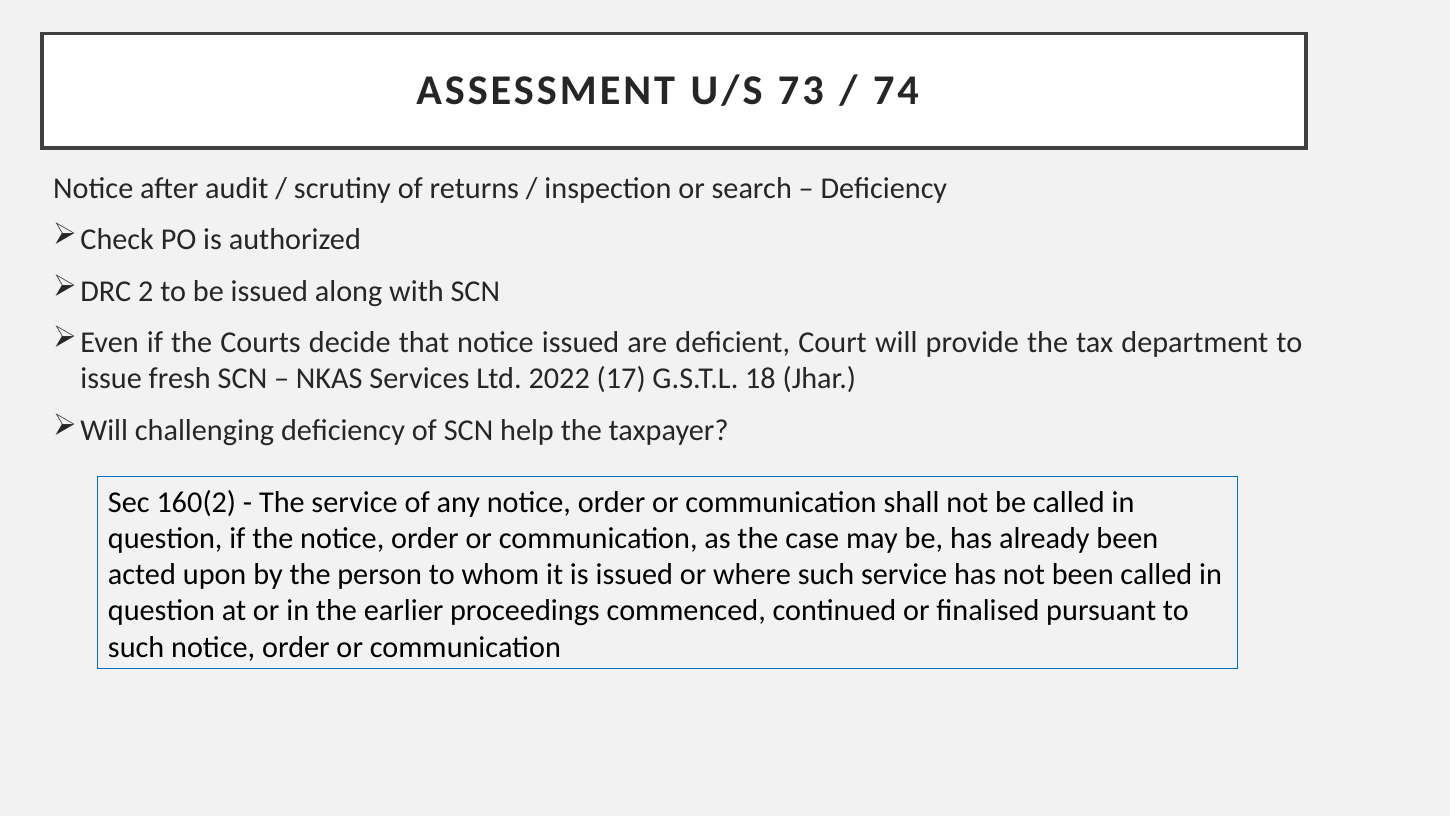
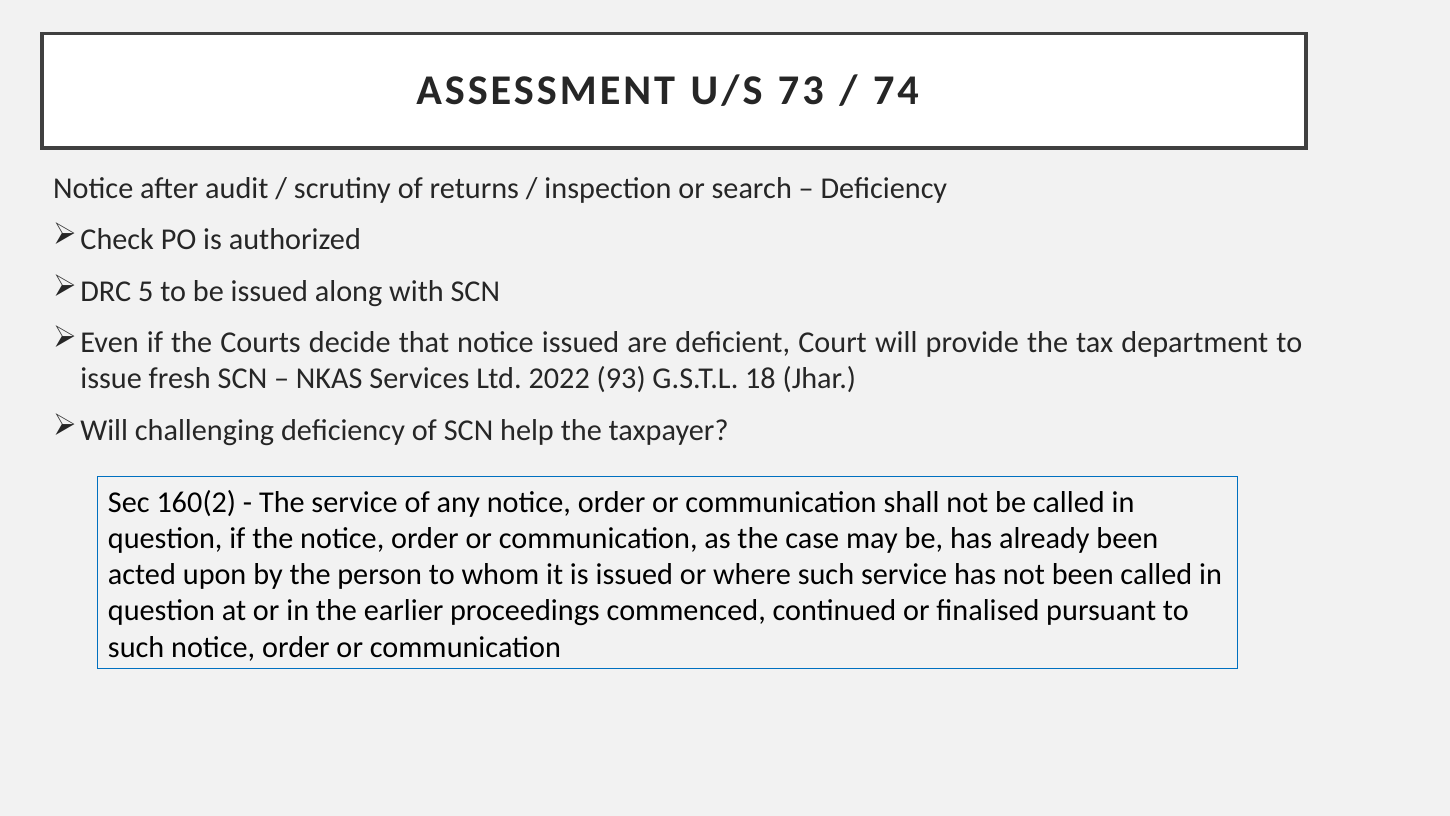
2: 2 -> 5
17: 17 -> 93
